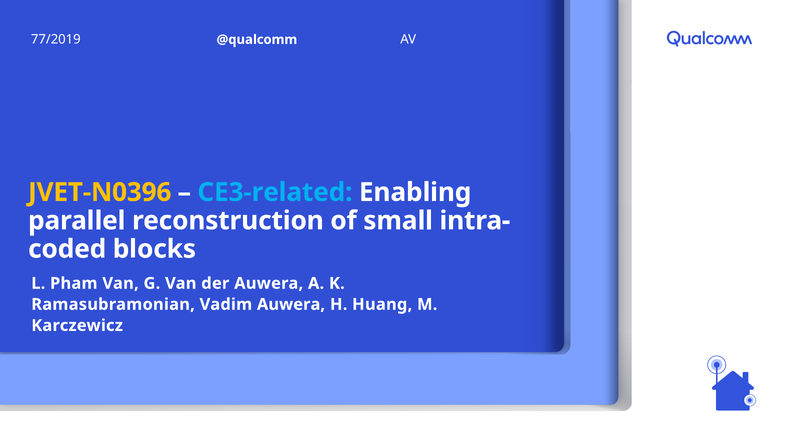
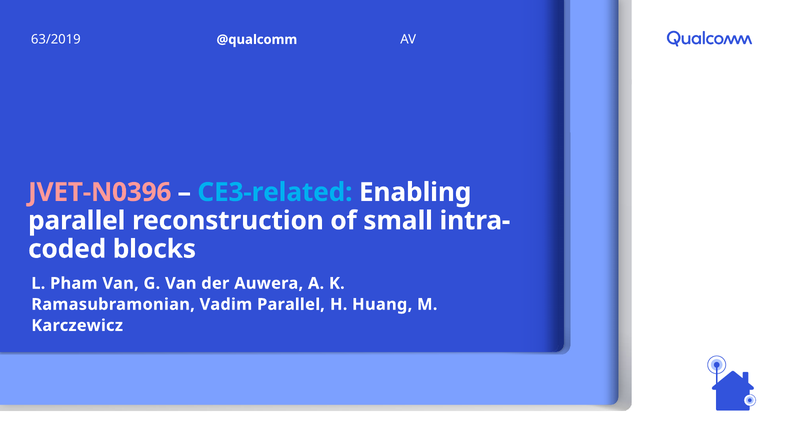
77/2019: 77/2019 -> 63/2019
JVET-N0396 colour: yellow -> pink
Vadim Auwera: Auwera -> Parallel
